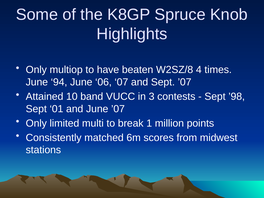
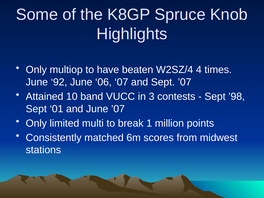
W2SZ/8: W2SZ/8 -> W2SZ/4
94: 94 -> 92
